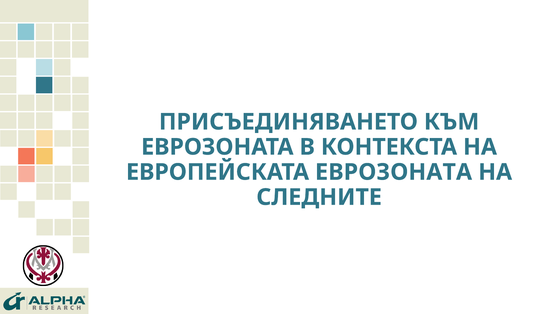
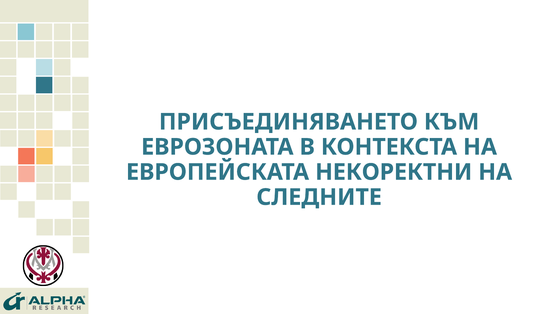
ЕВРОПЕЙСКАТА ЕВРОЗОНАТА: ЕВРОЗОНАТА -> НЕКОРЕКТНИ
